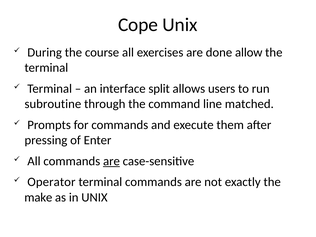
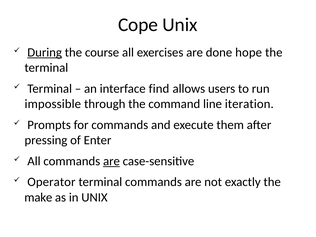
During underline: none -> present
allow: allow -> hope
split: split -> find
subroutine: subroutine -> impossible
matched: matched -> iteration
